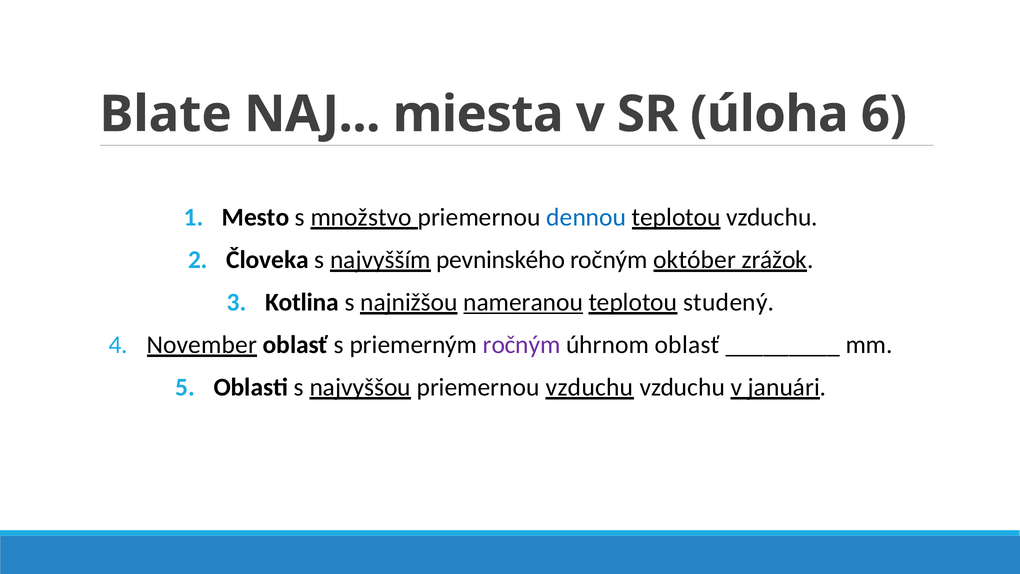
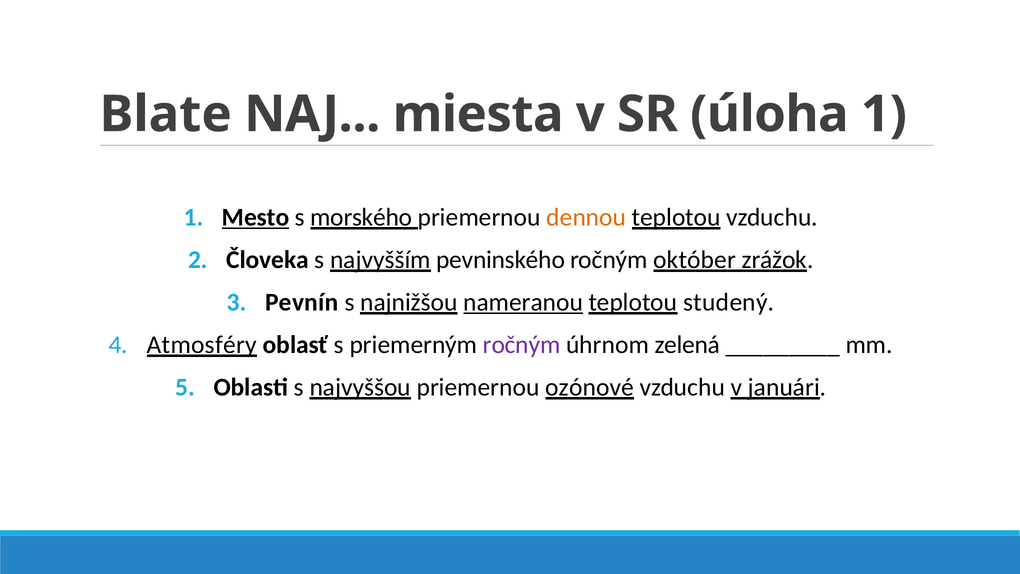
úloha 6: 6 -> 1
Mesto underline: none -> present
množstvo: množstvo -> morského
dennou colour: blue -> orange
Kotlina: Kotlina -> Pevnín
November: November -> Atmosféry
úhrnom oblasť: oblasť -> zelená
priemernou vzduchu: vzduchu -> ozónové
